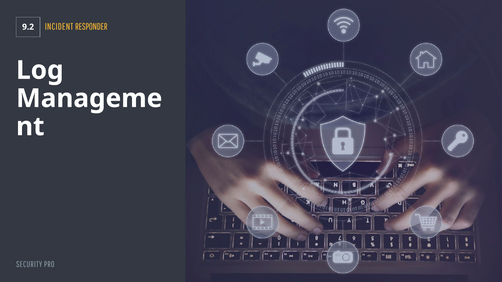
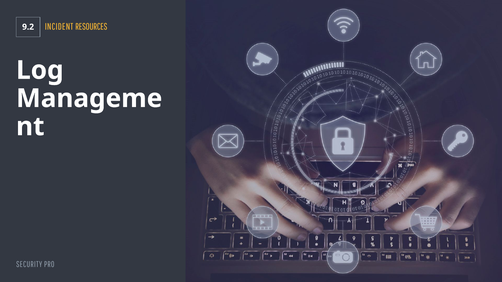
RESPONDER: RESPONDER -> RESOURCES
